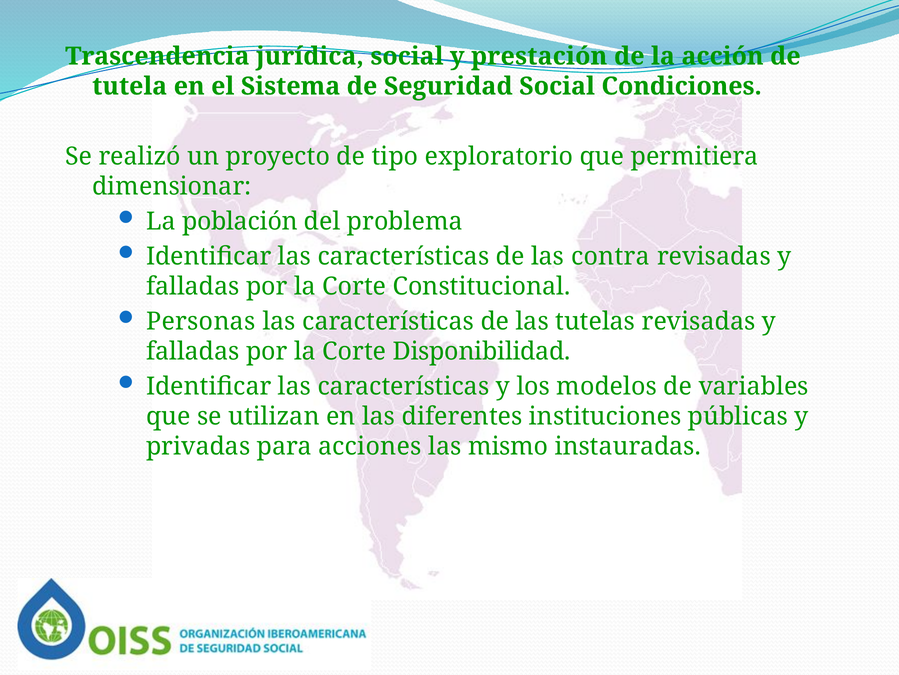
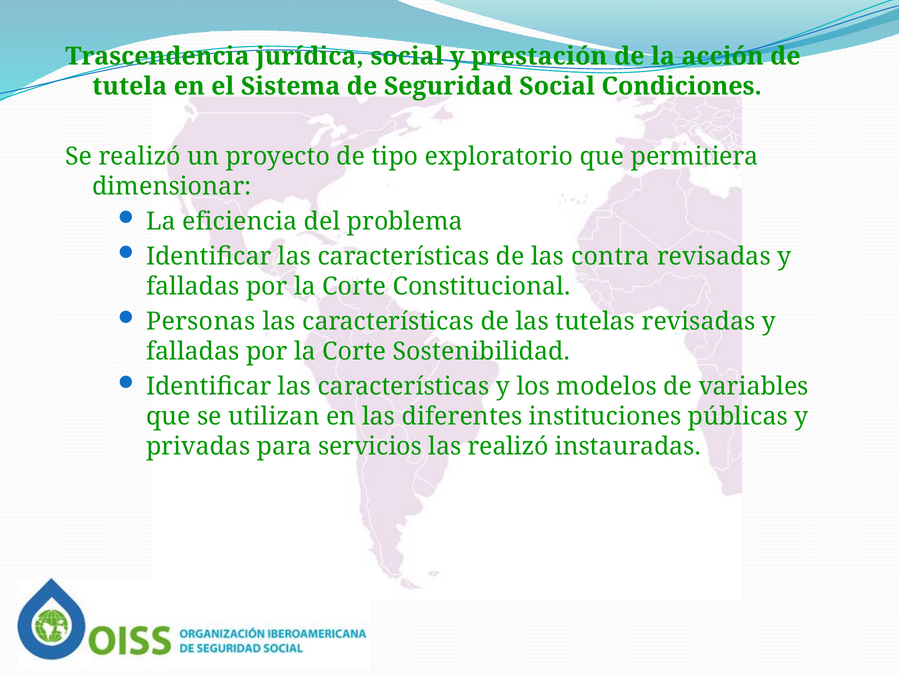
población: población -> eficiencia
Disponibilidad: Disponibilidad -> Sostenibilidad
acciones: acciones -> servicios
las mismo: mismo -> realizó
